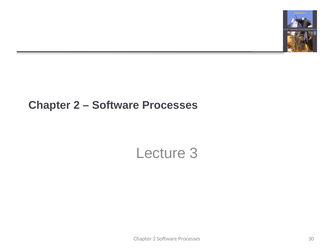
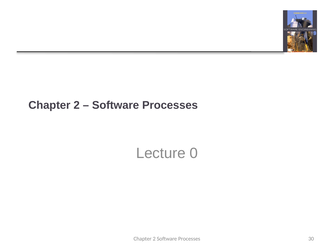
3: 3 -> 0
